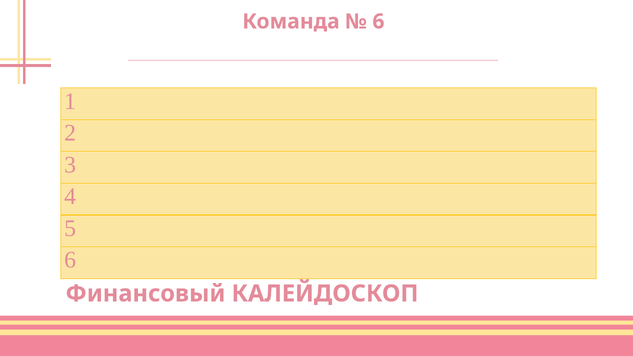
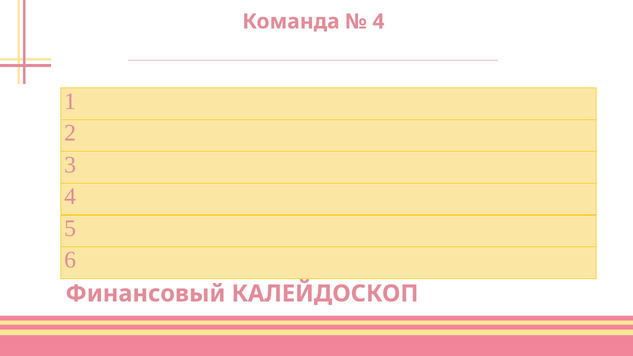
6 at (378, 22): 6 -> 4
